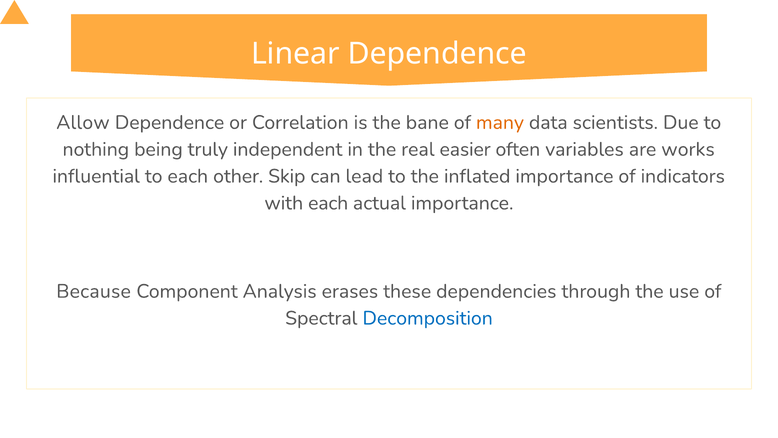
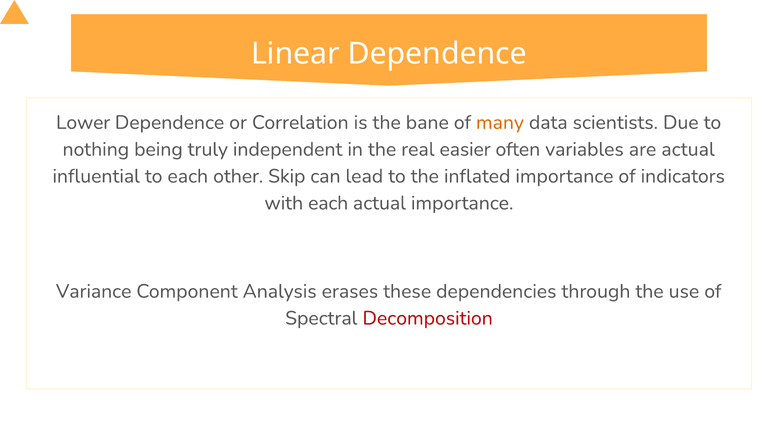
Allow: Allow -> Lower
are works: works -> actual
Because: Because -> Variance
Decomposition colour: blue -> red
